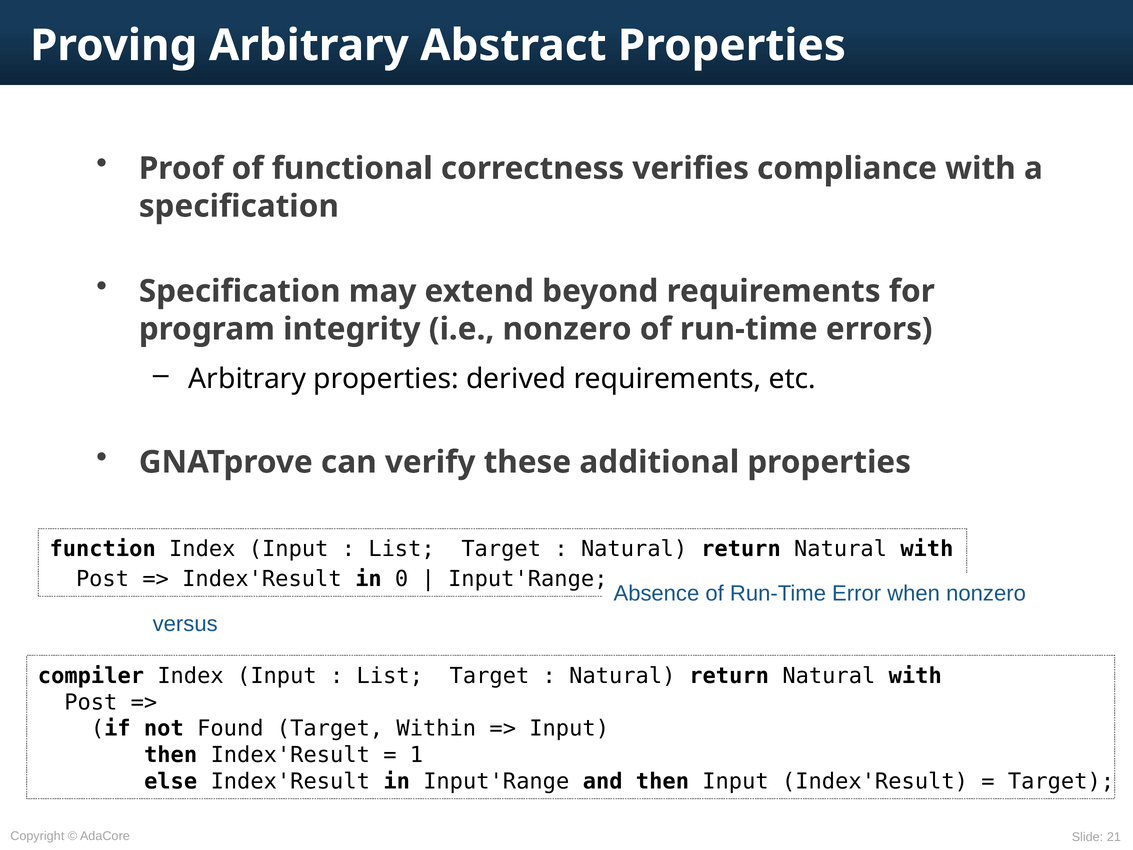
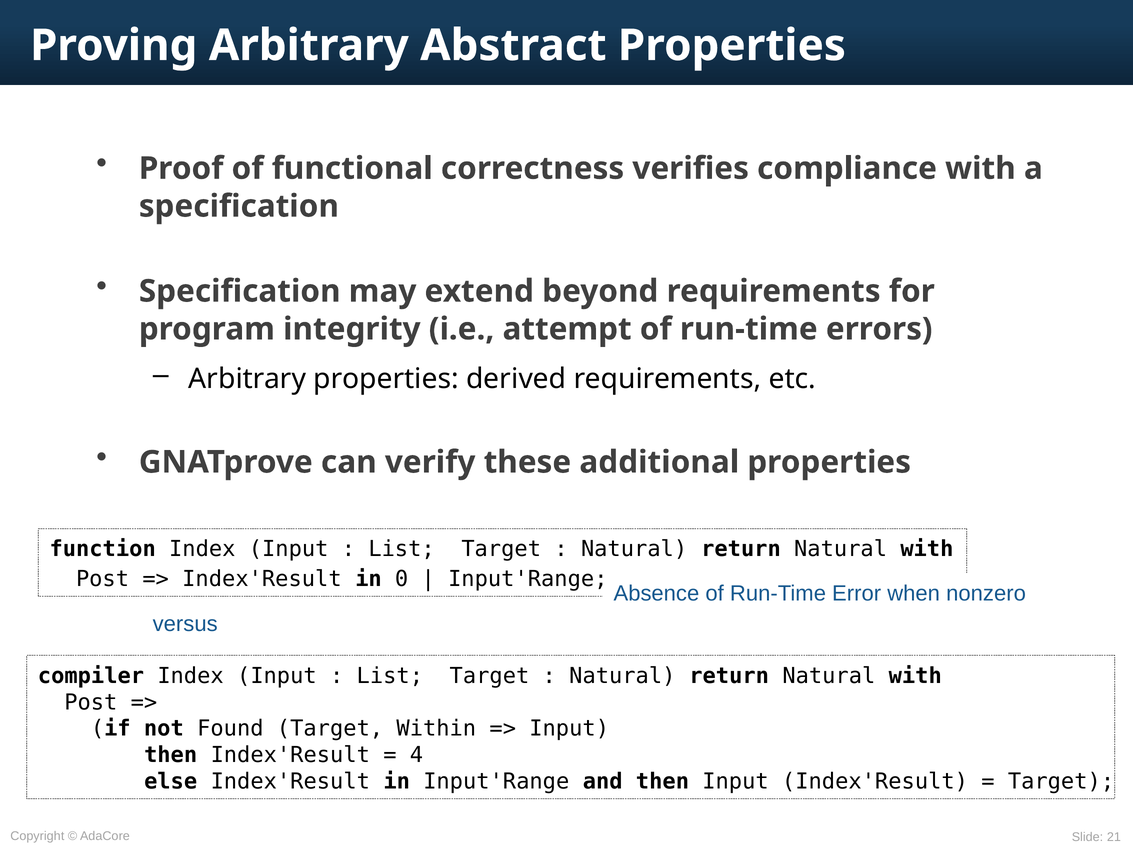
i.e nonzero: nonzero -> attempt
1: 1 -> 4
